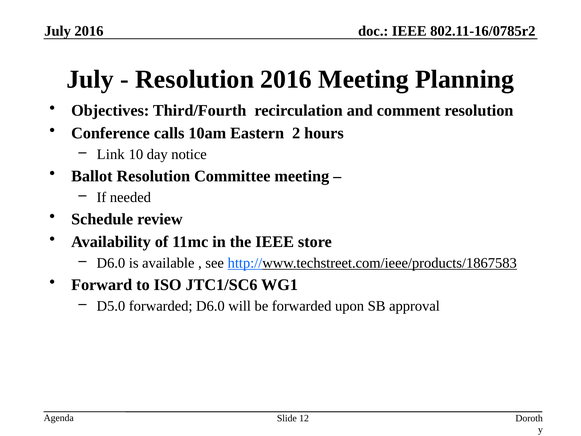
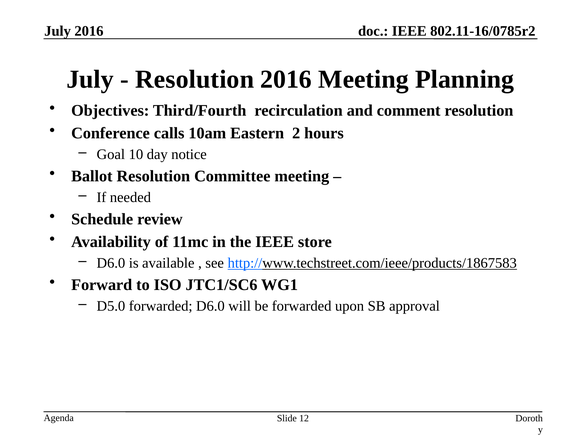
Link: Link -> Goal
